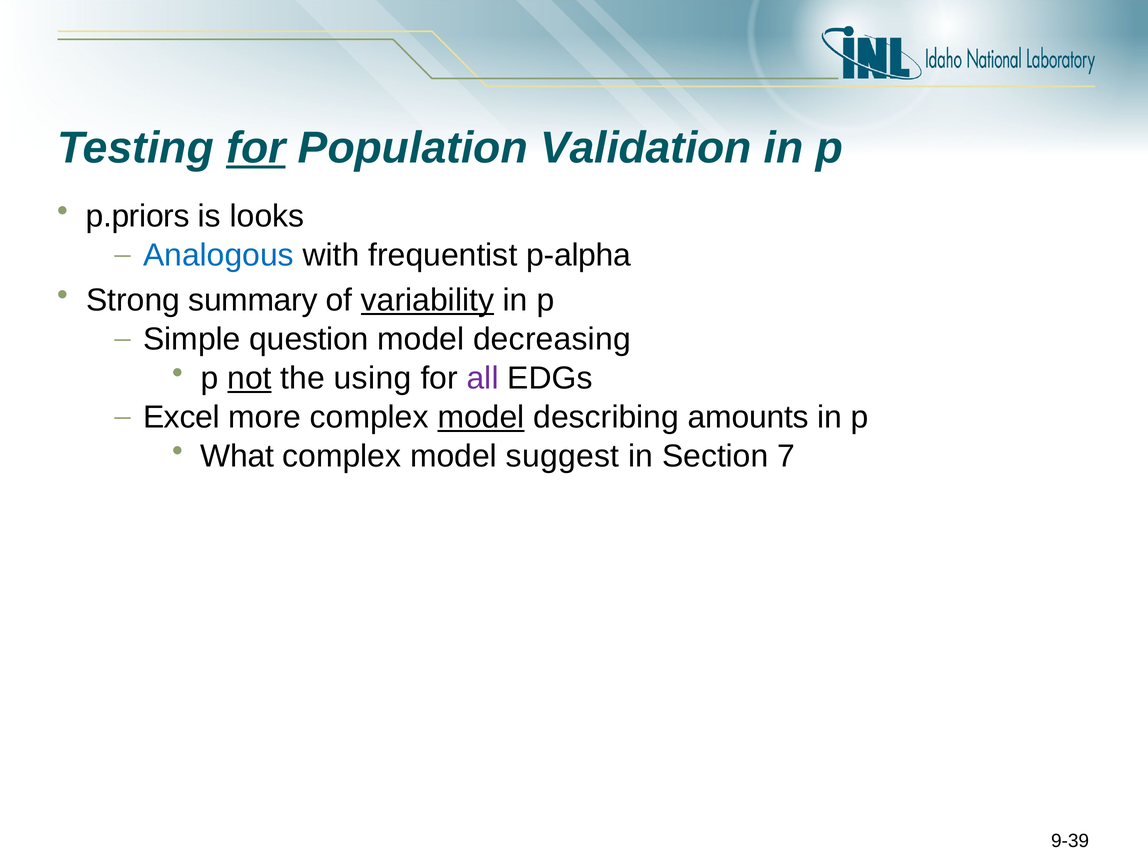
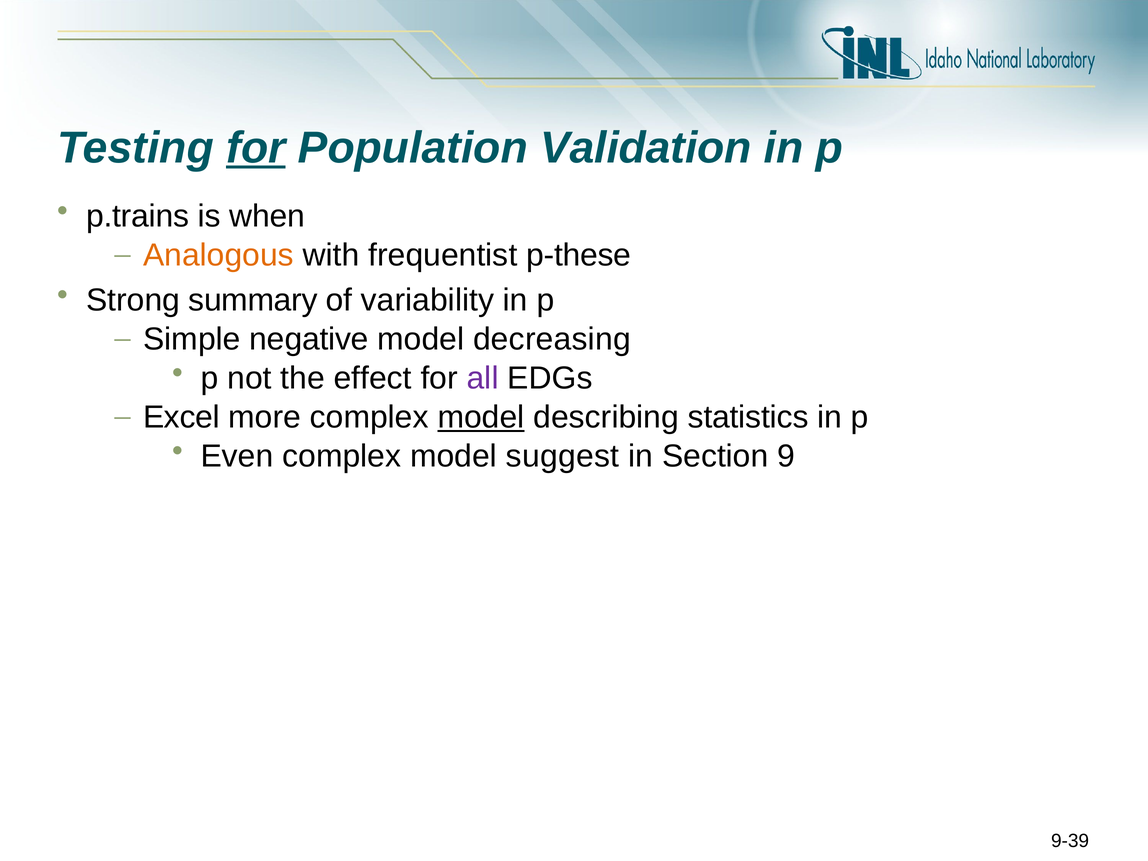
p.priors: p.priors -> p.trains
looks: looks -> when
Analogous colour: blue -> orange
p-alpha: p-alpha -> p-these
variability underline: present -> none
question: question -> negative
not underline: present -> none
using: using -> effect
amounts: amounts -> statistics
What: What -> Even
7: 7 -> 9
